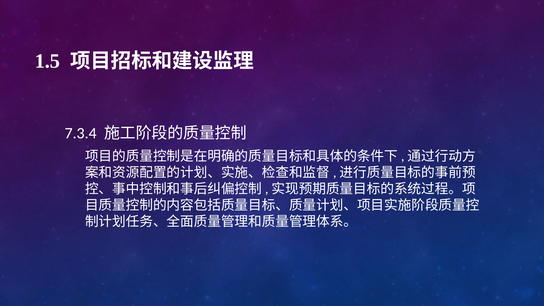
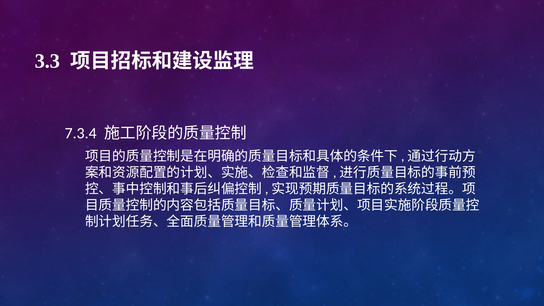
1.5: 1.5 -> 3.3
